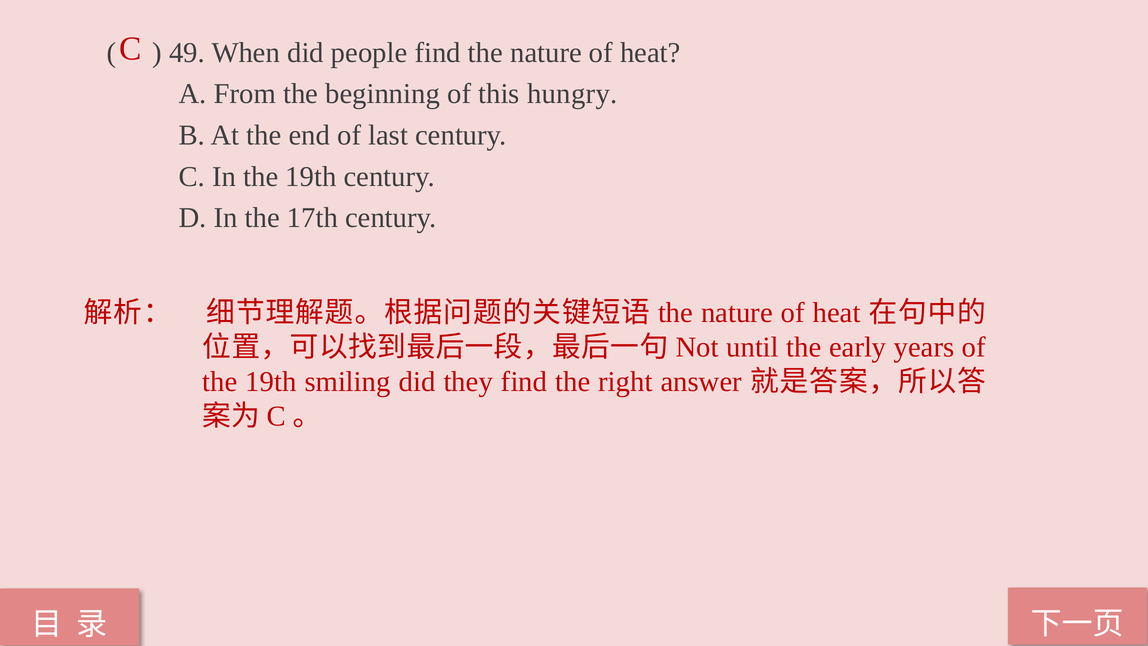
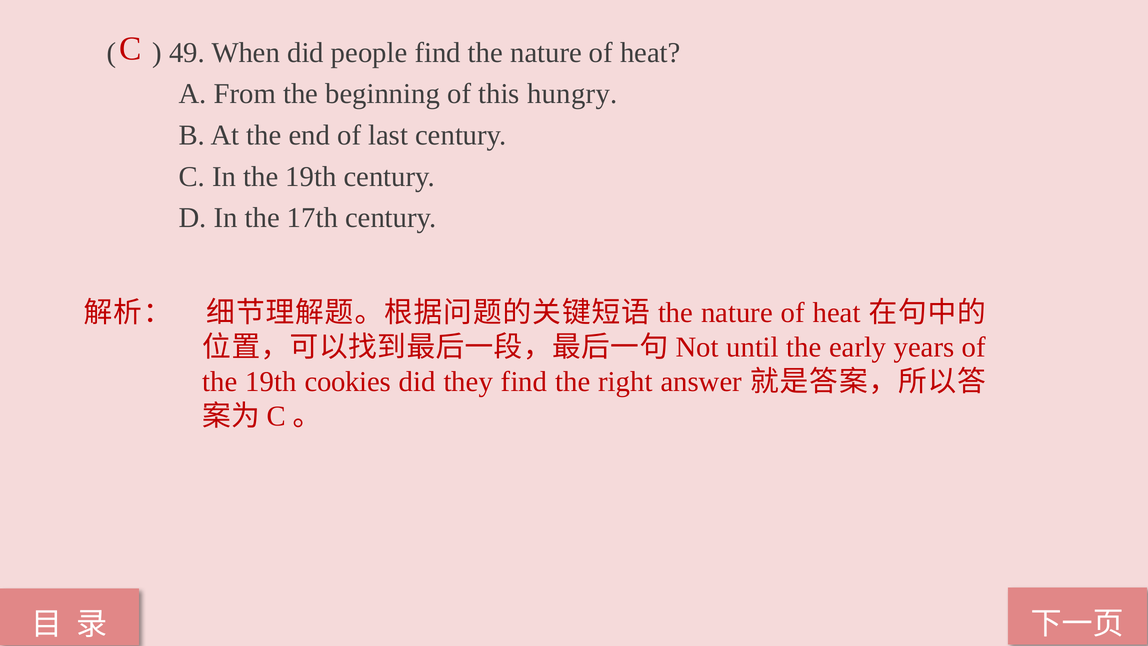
smiling: smiling -> cookies
